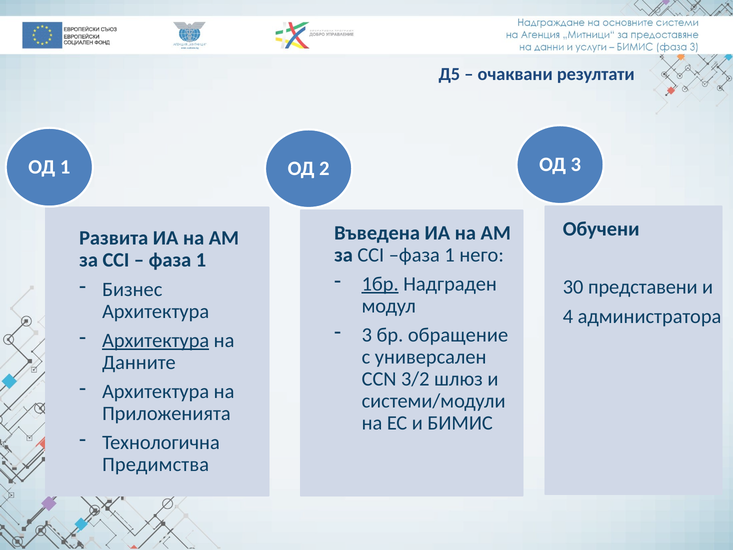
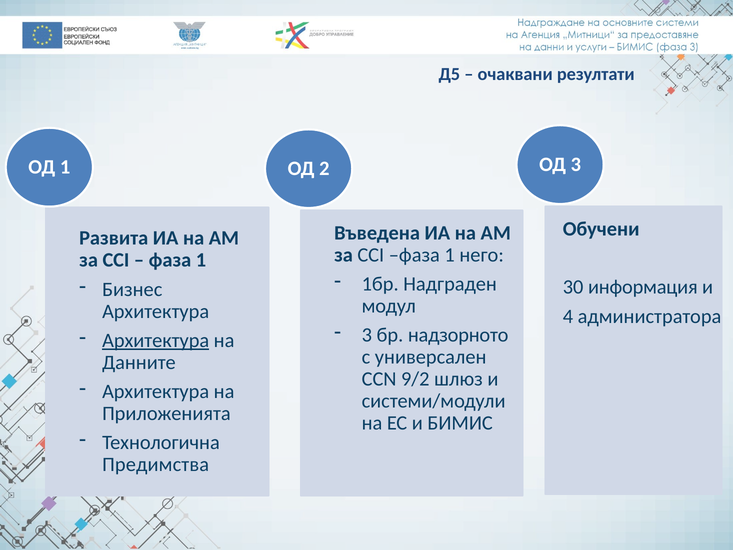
1бр underline: present -> none
представени: представени -> информация
обращение: обращение -> надзорното
3/2: 3/2 -> 9/2
